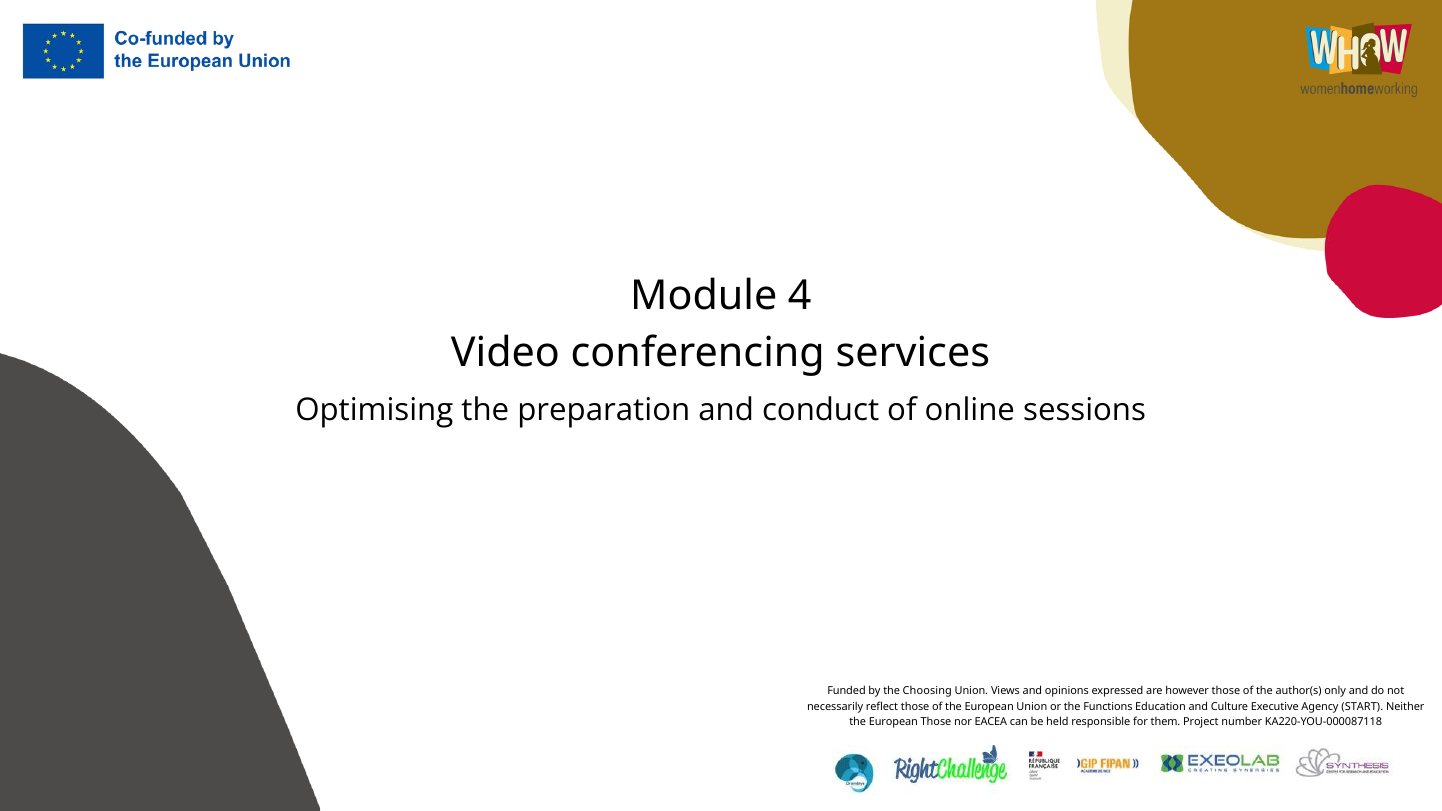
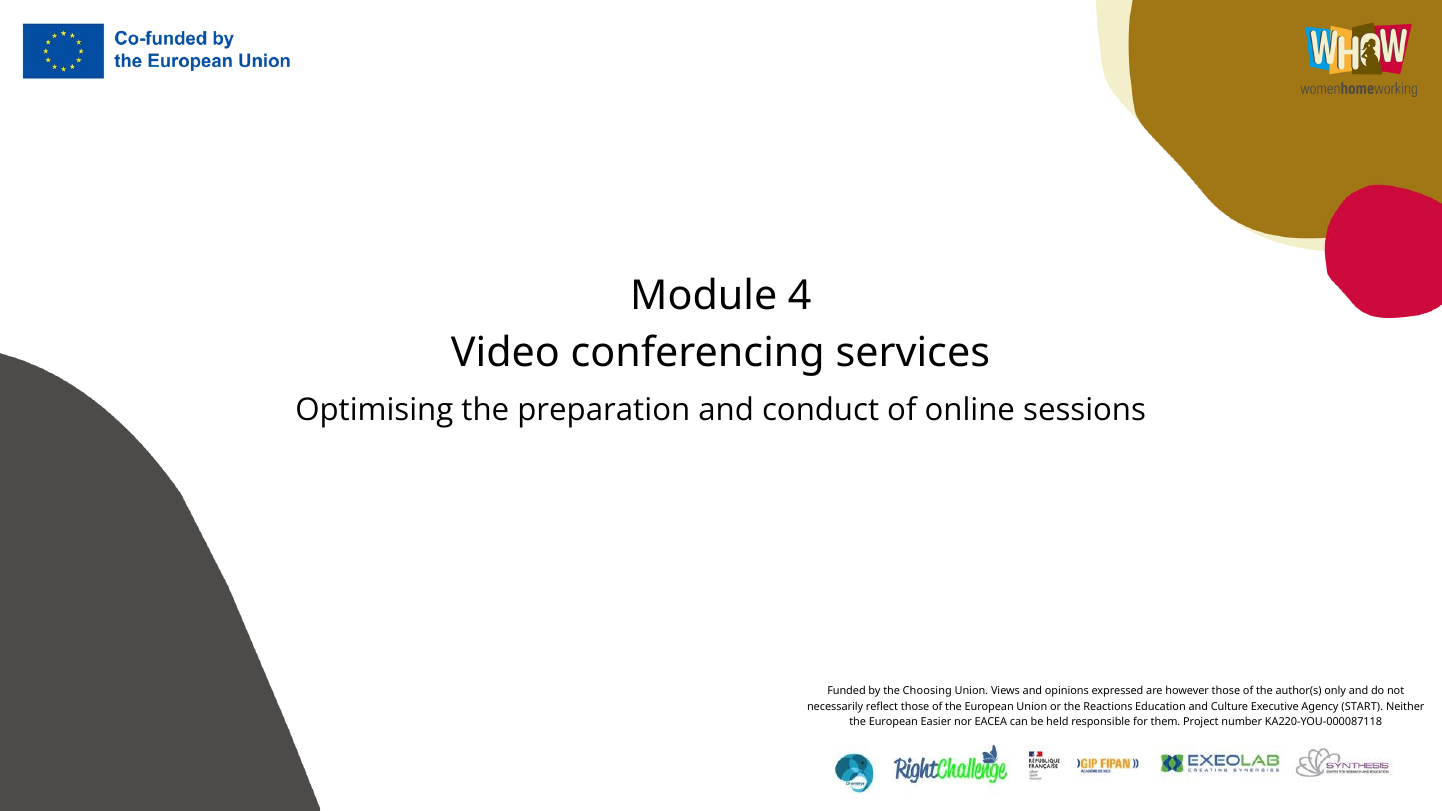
Functions: Functions -> Reactions
European Those: Those -> Easier
